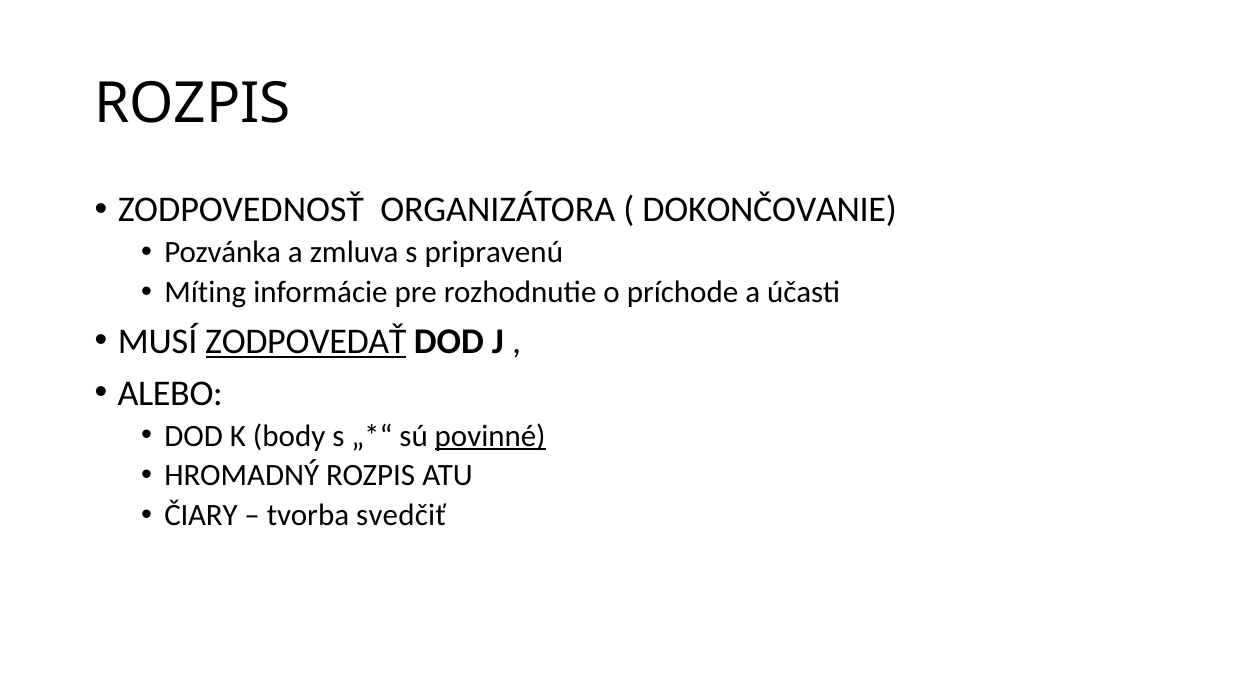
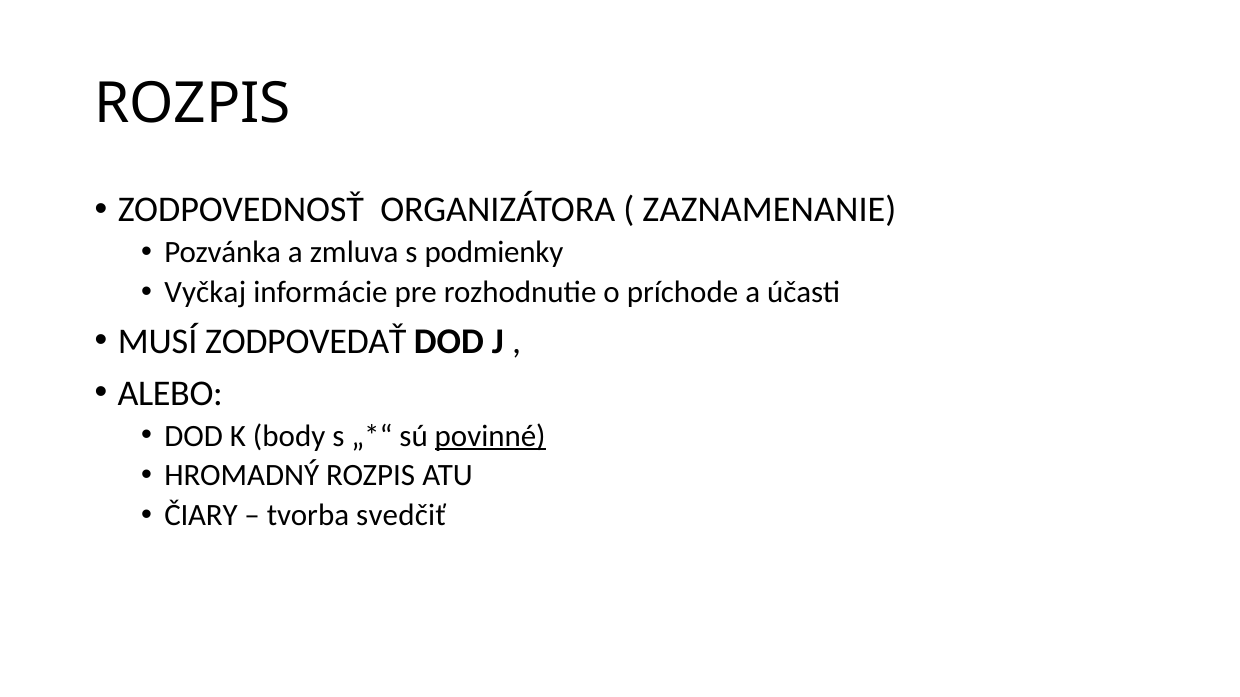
DOKONČOVANIE: DOKONČOVANIE -> ZAZNAMENANIE
pripravenú: pripravenú -> podmienky
Míting: Míting -> Vyčkaj
ZODPOVEDAŤ underline: present -> none
